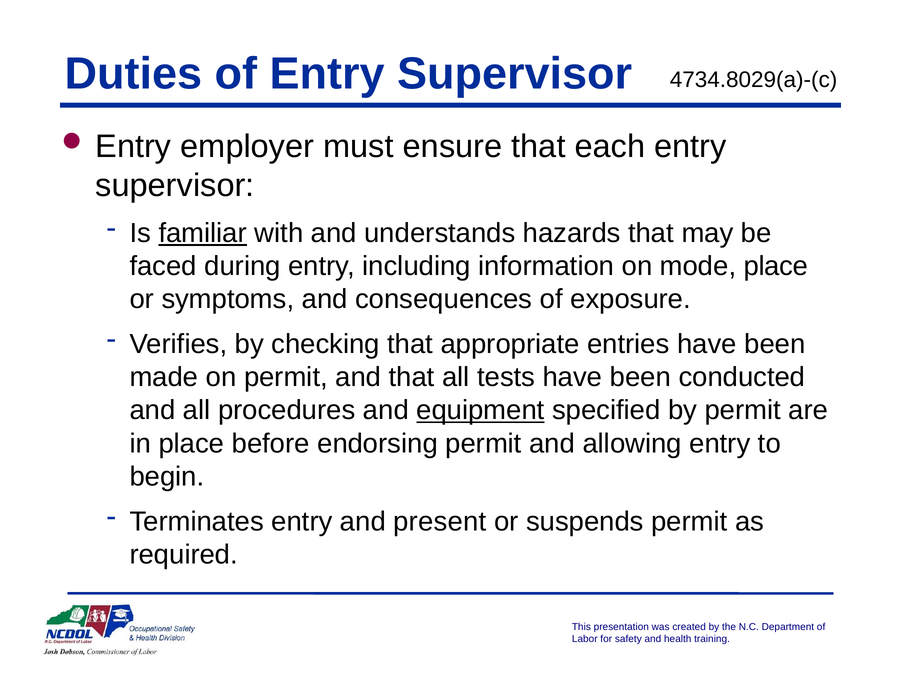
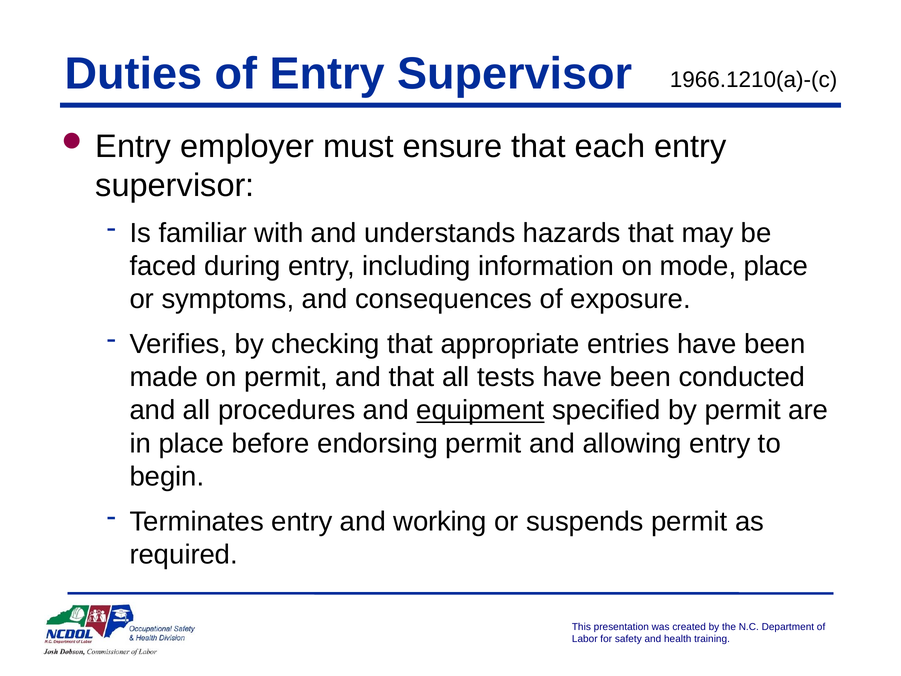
4734.8029(a)-(c: 4734.8029(a)-(c -> 1966.1210(a)-(c
familiar underline: present -> none
present: present -> working
